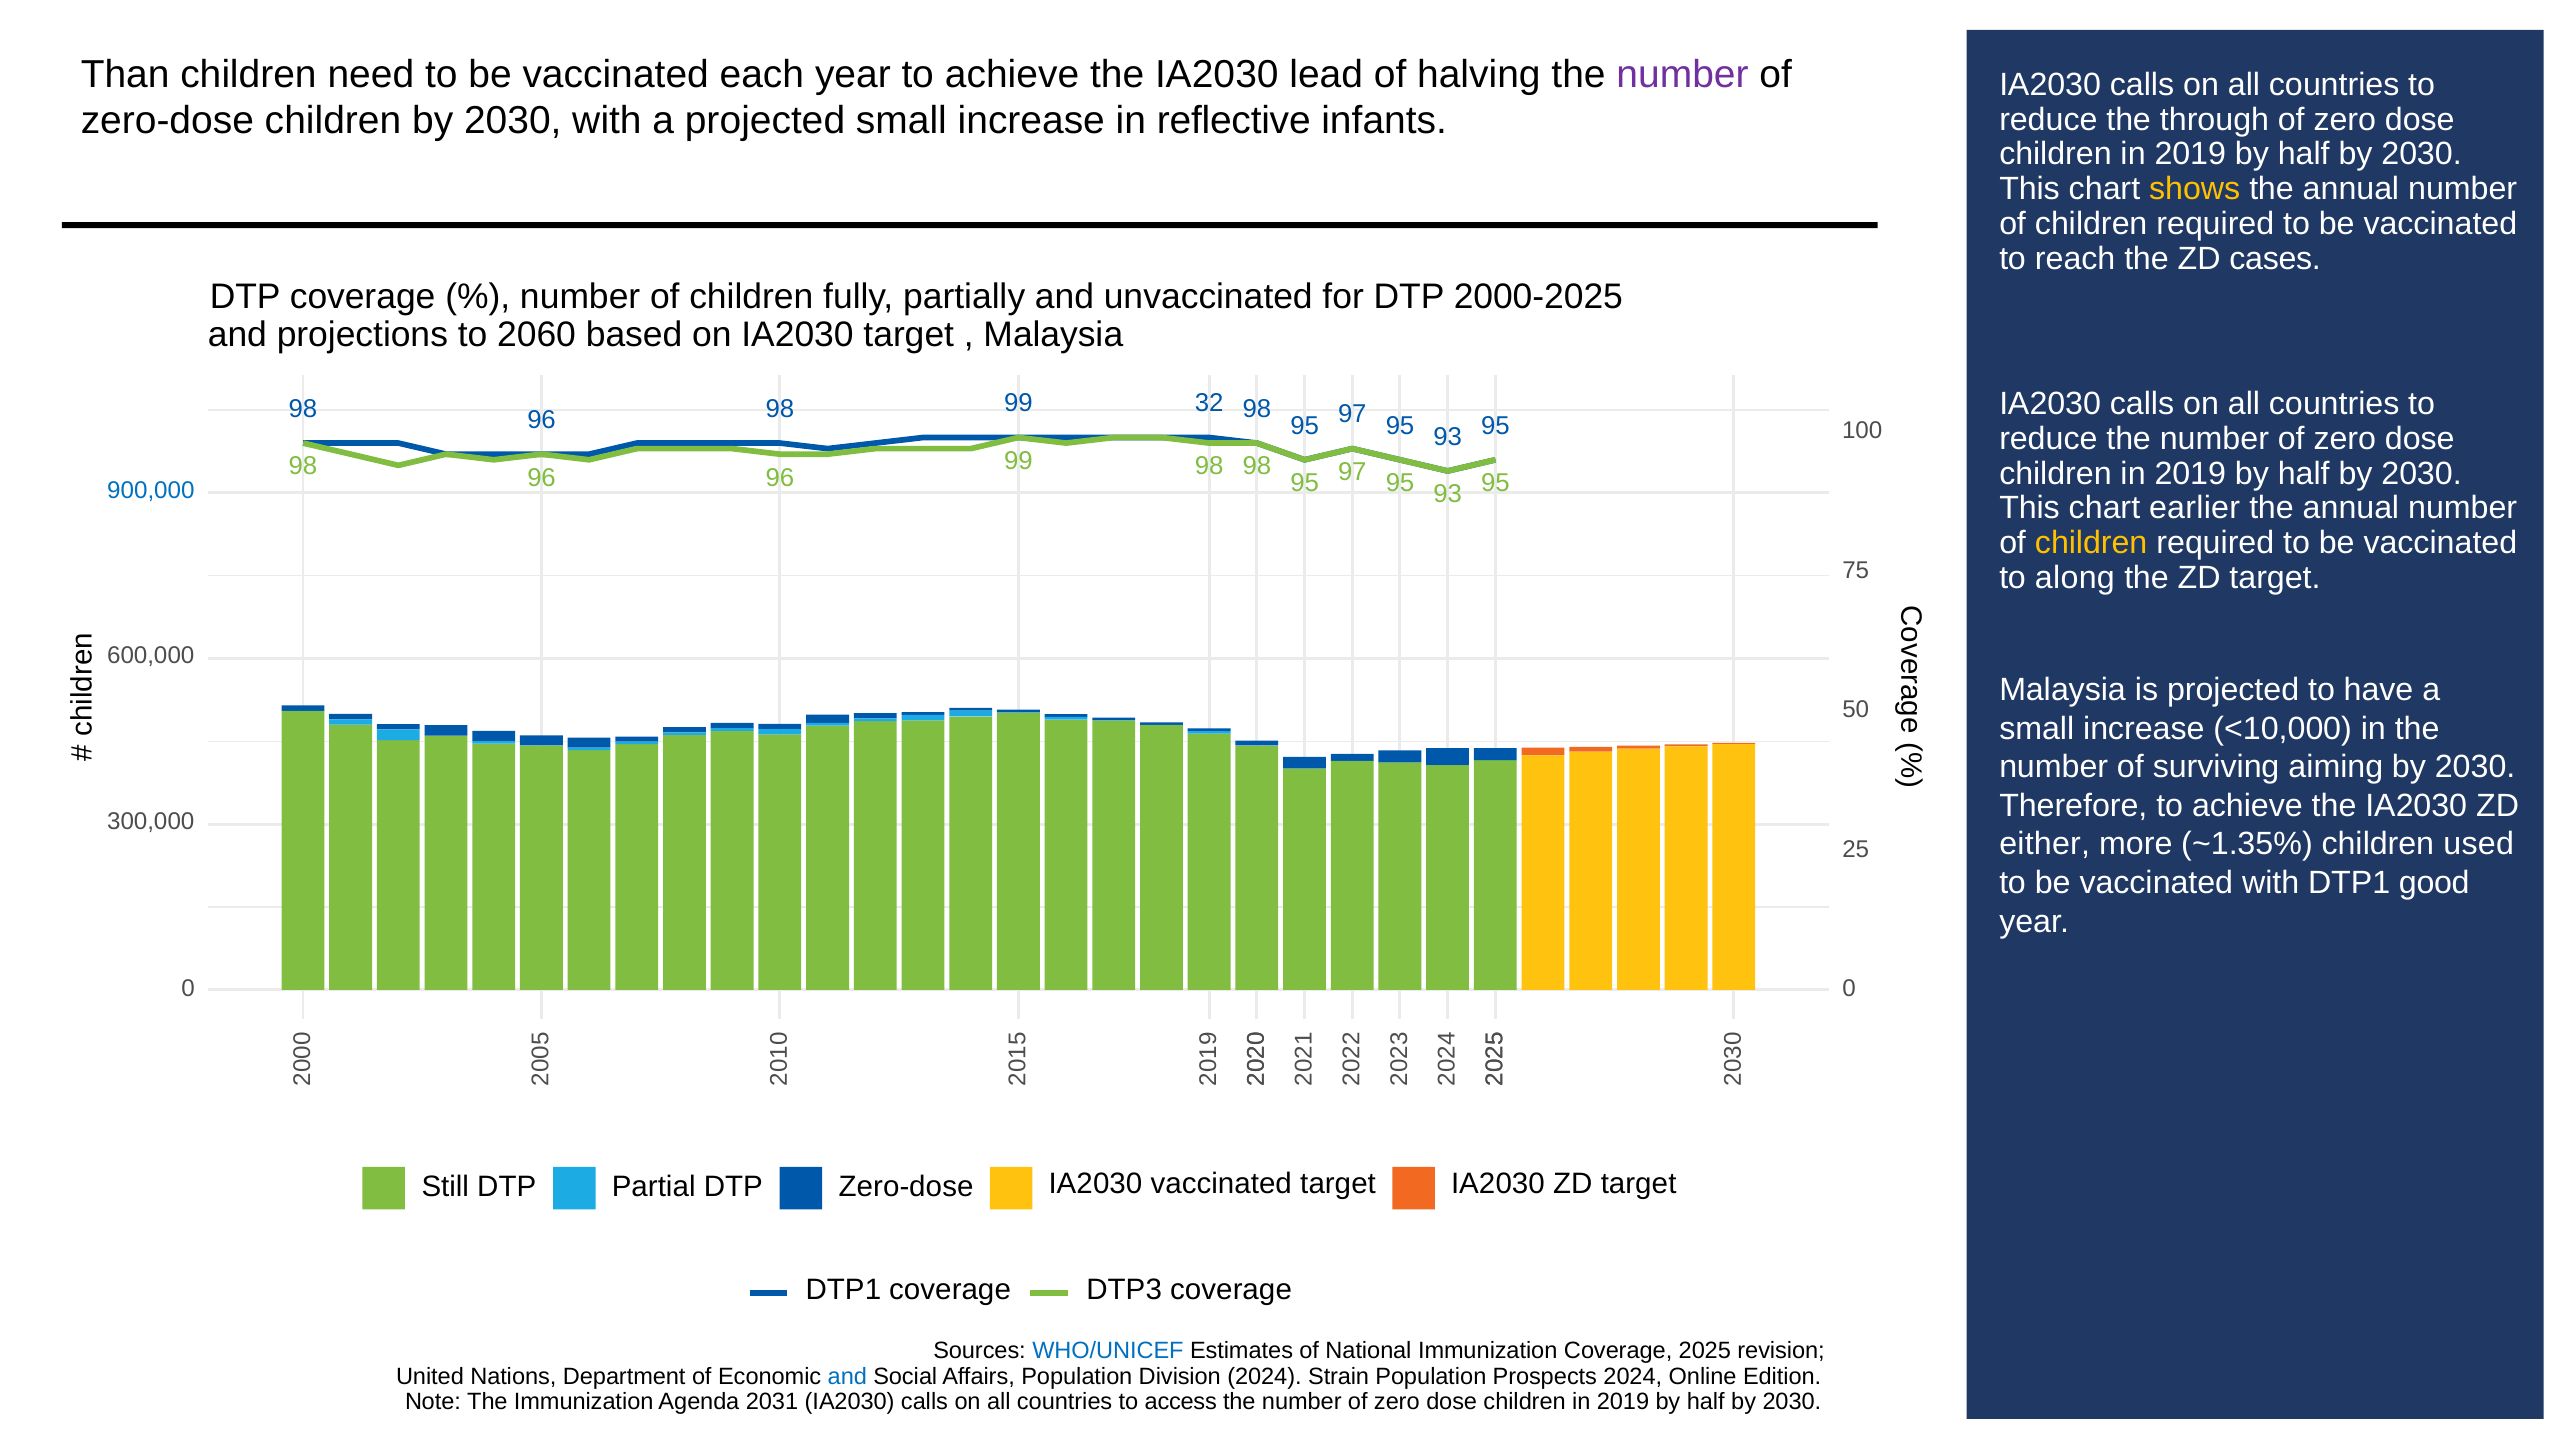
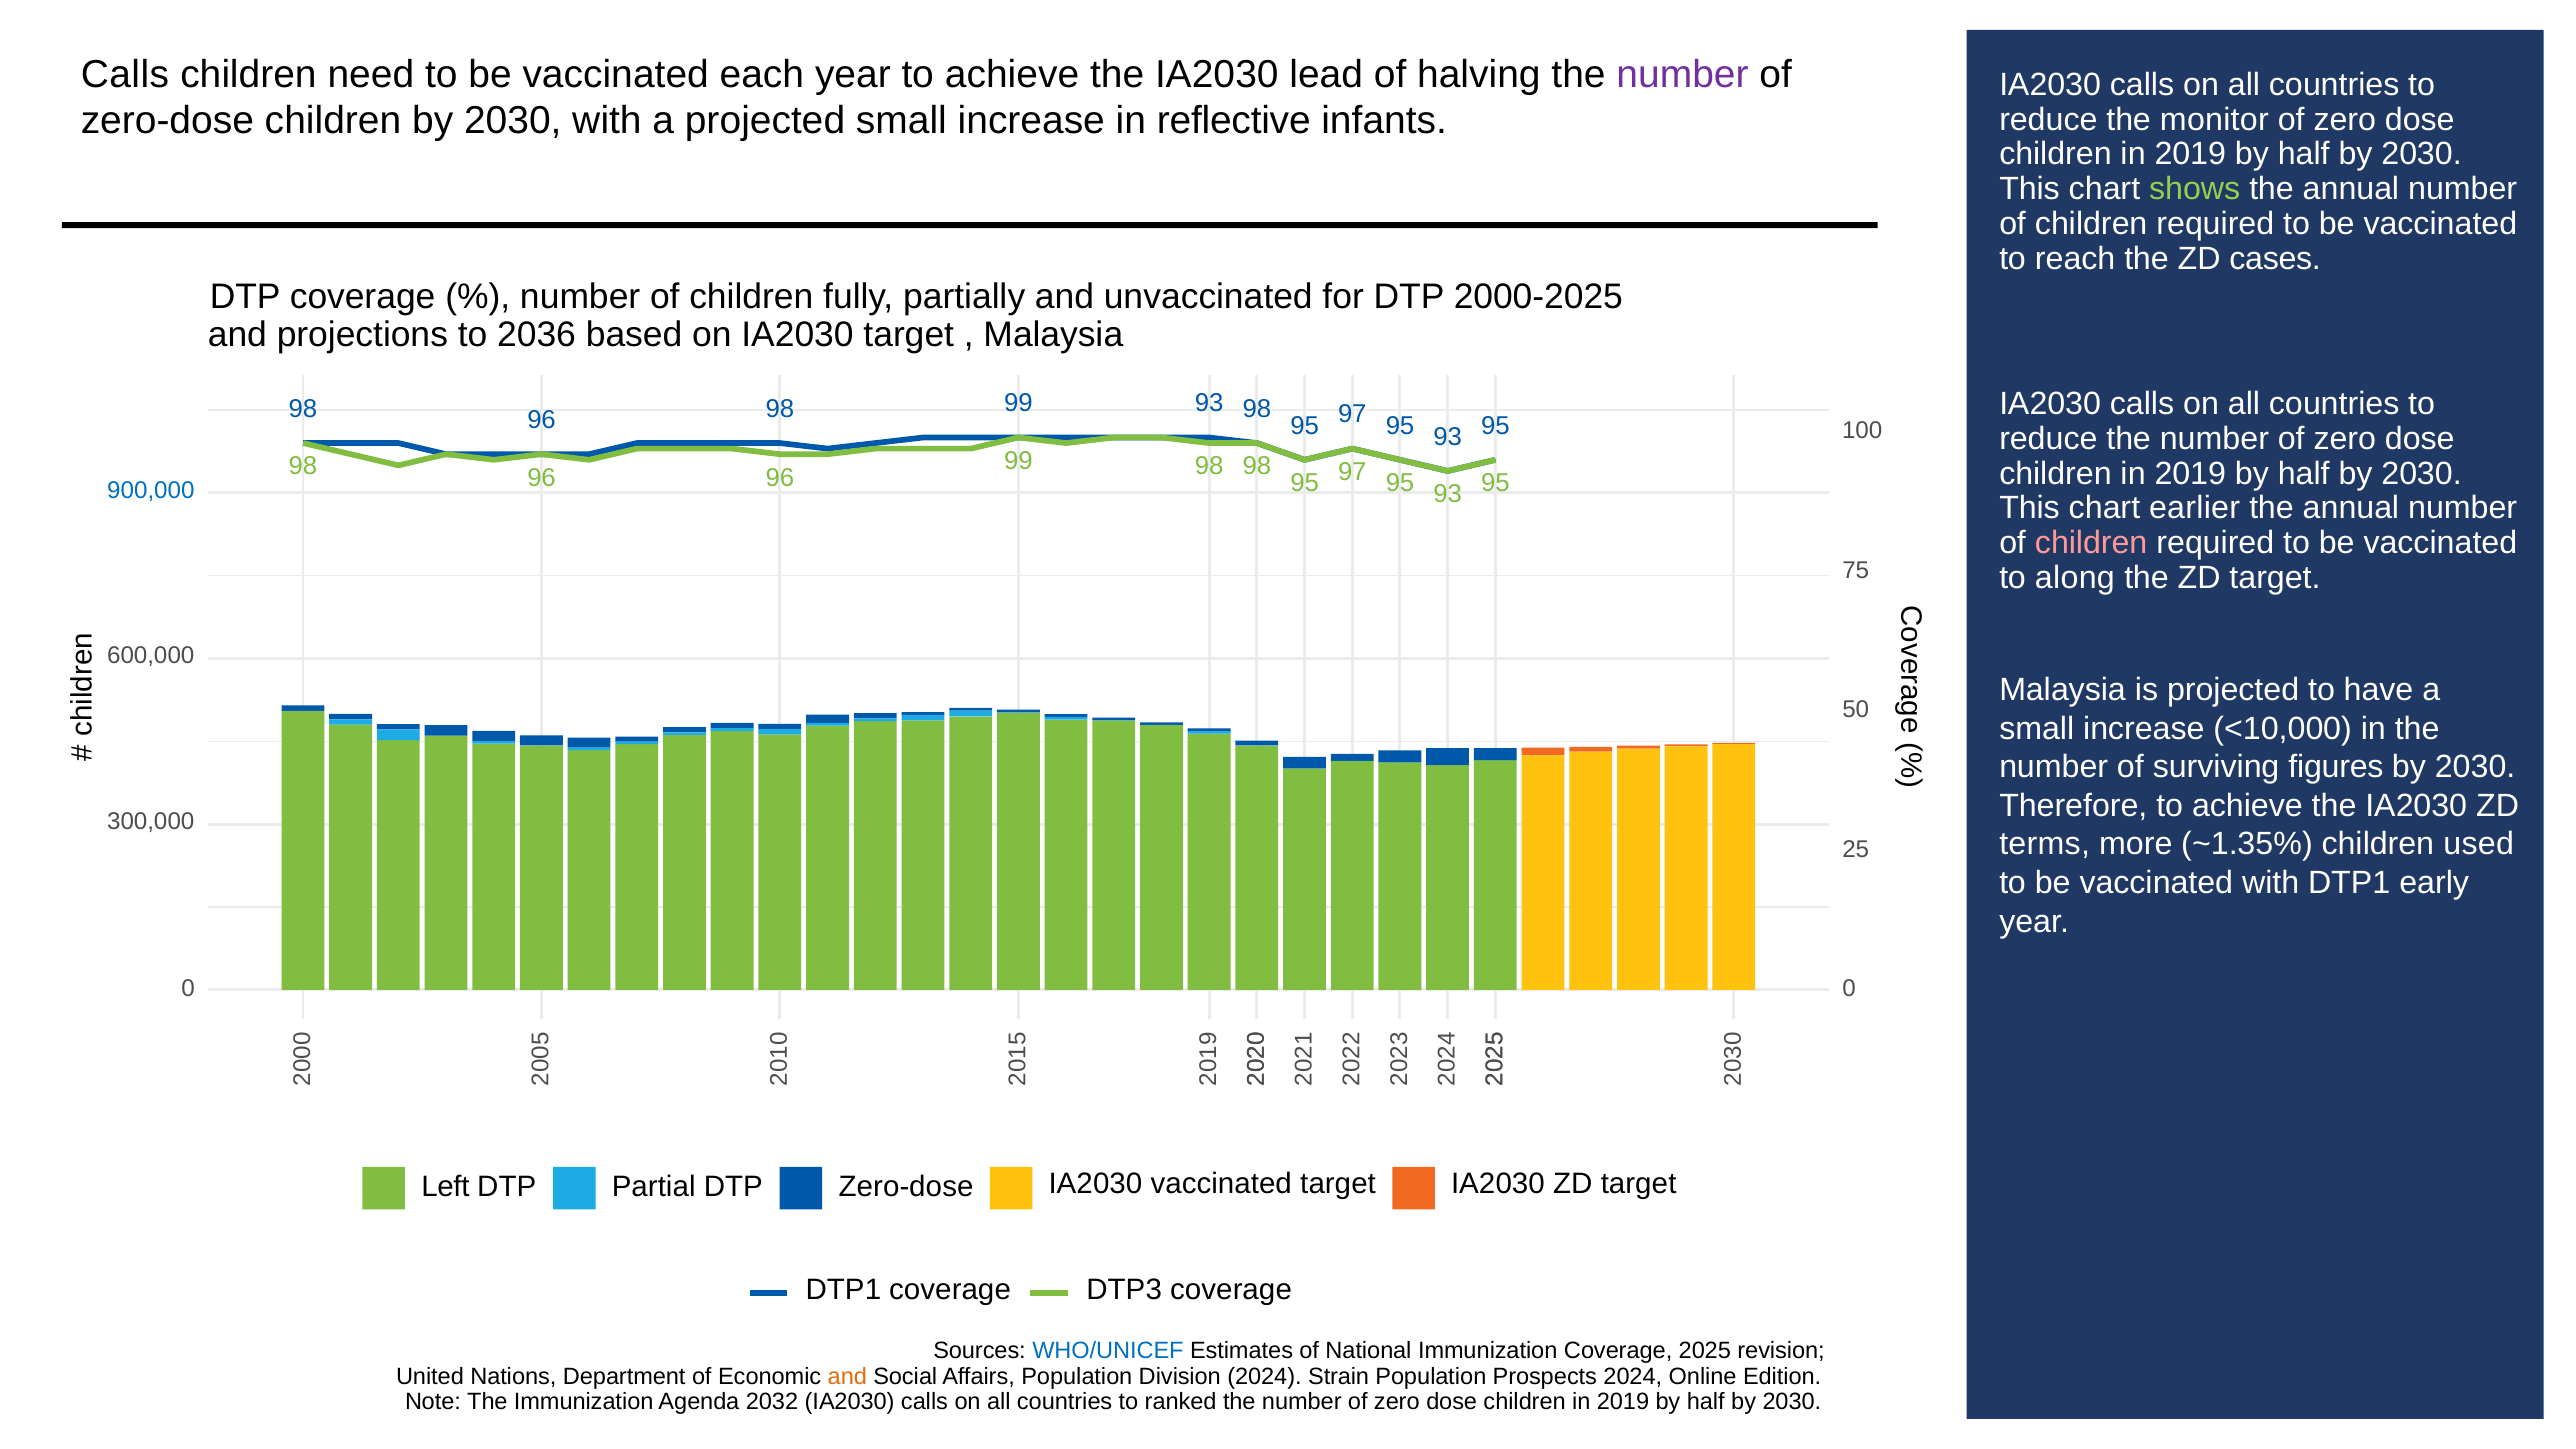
Than at (125, 74): Than -> Calls
through: through -> monitor
shows colour: yellow -> light green
2060: 2060 -> 2036
99 32: 32 -> 93
children at (2091, 543) colour: yellow -> pink
aiming: aiming -> figures
either: either -> terms
good: good -> early
Still: Still -> Left
and at (847, 1376) colour: blue -> orange
2031: 2031 -> 2032
access: access -> ranked
